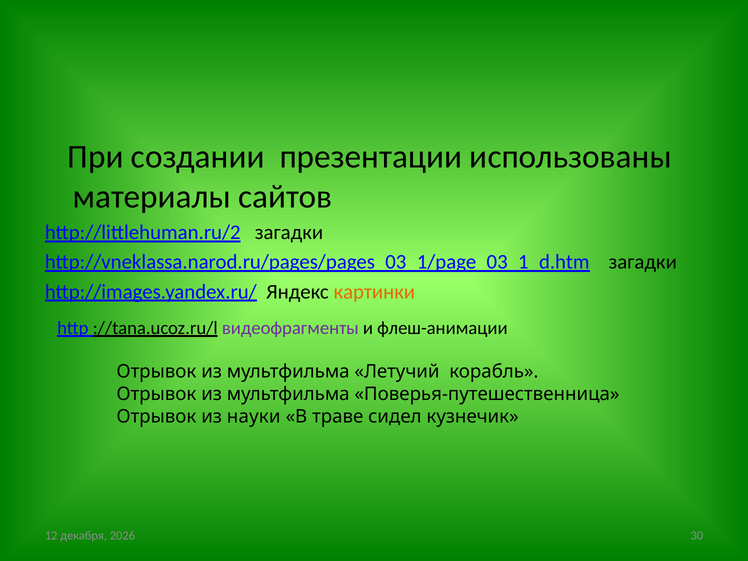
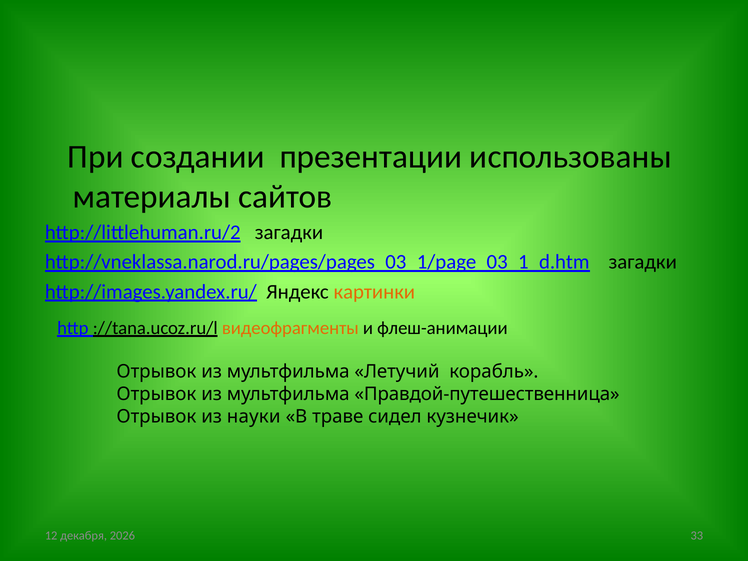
видеофрагменты colour: purple -> orange
Поверья-путешественница: Поверья-путешественница -> Правдой-путешественница
30: 30 -> 33
